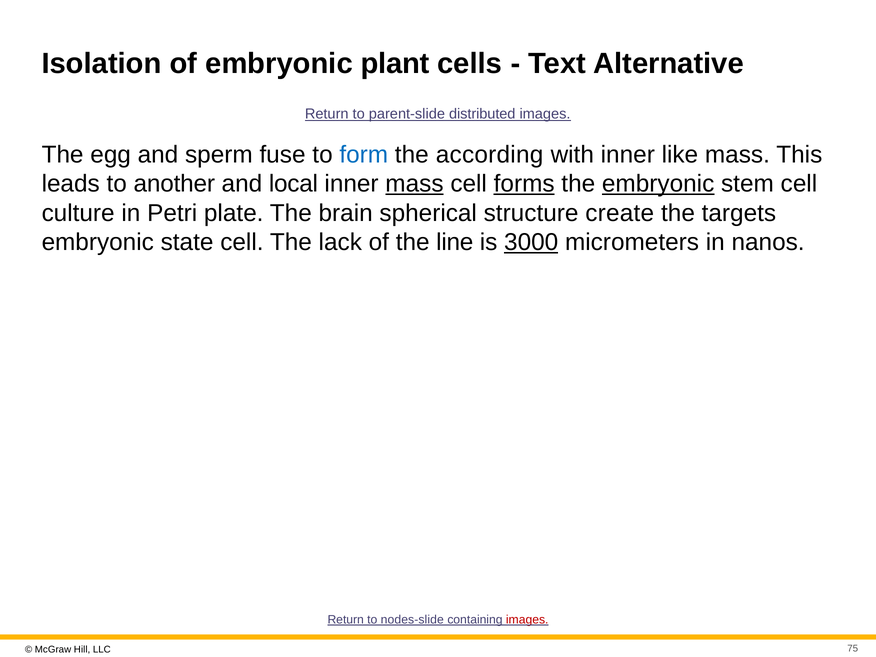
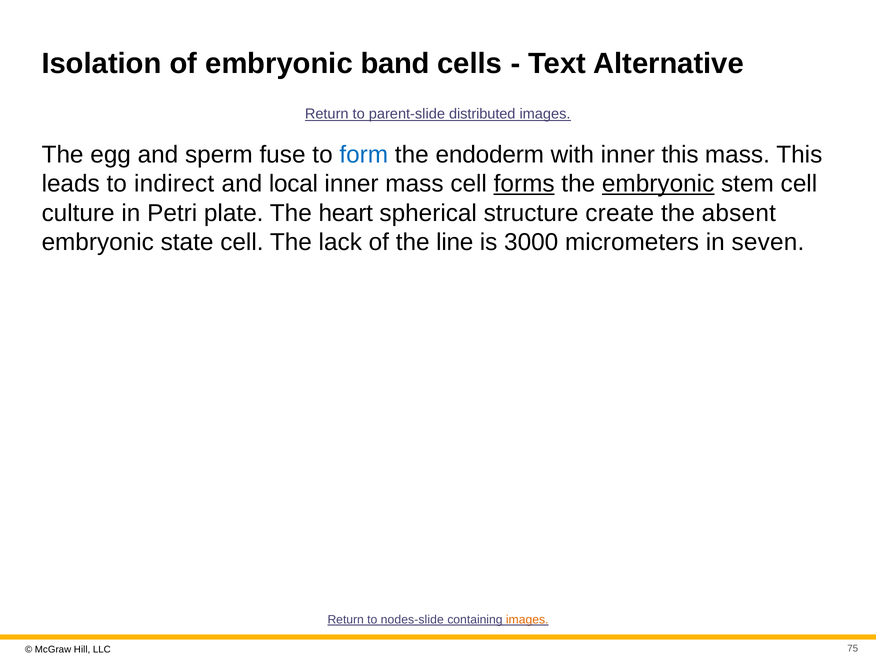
plant: plant -> band
according: according -> endoderm
inner like: like -> this
another: another -> indirect
mass at (414, 184) underline: present -> none
brain: brain -> heart
targets: targets -> absent
3000 underline: present -> none
nanos: nanos -> seven
images at (527, 620) colour: red -> orange
